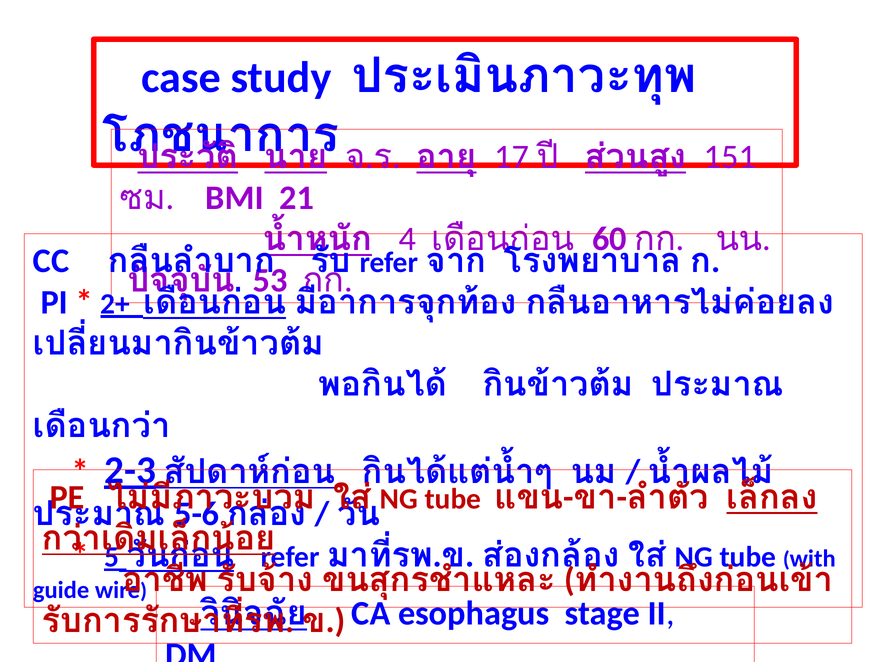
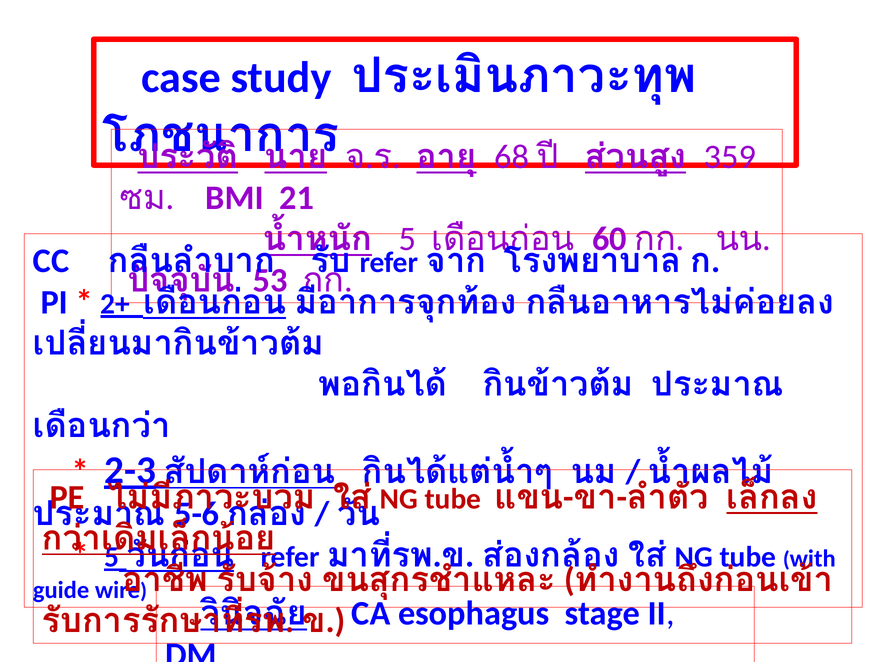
17: 17 -> 68
151: 151 -> 359
4 at (407, 239): 4 -> 5
